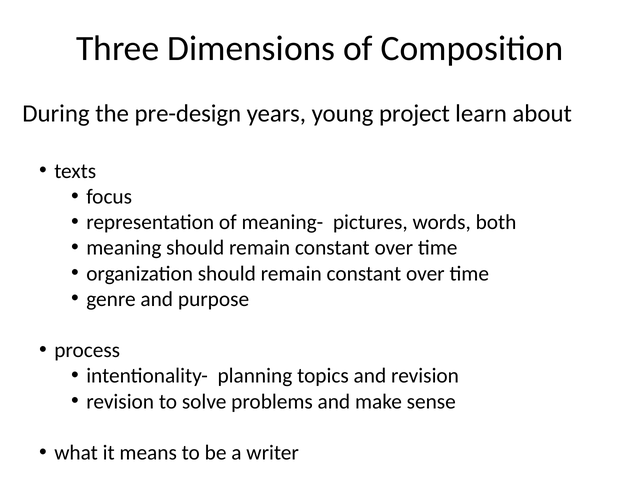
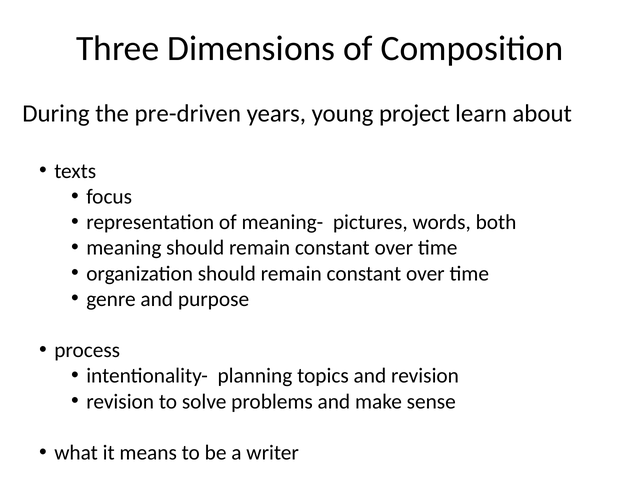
pre-design: pre-design -> pre-driven
